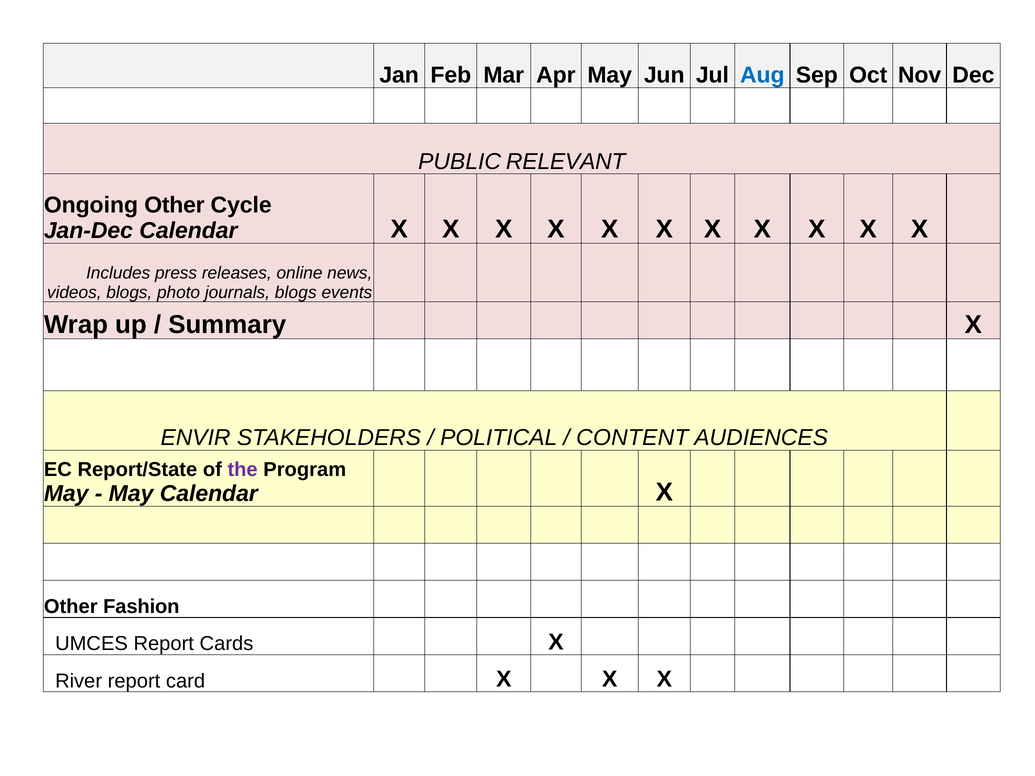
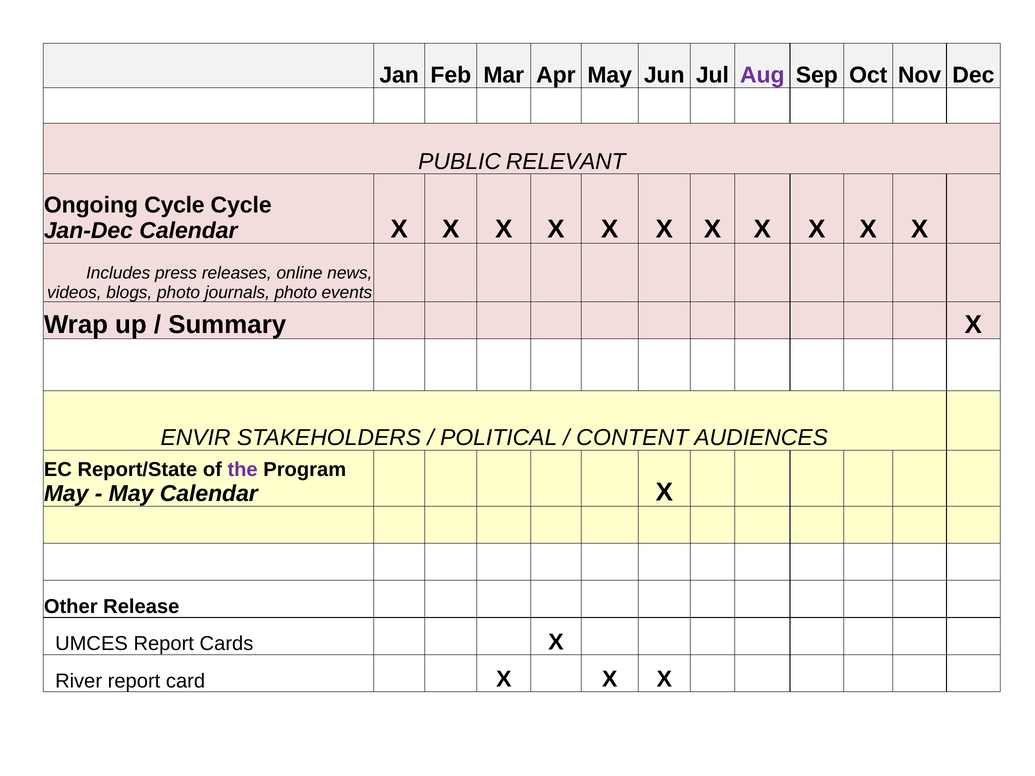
Aug colour: blue -> purple
Ongoing Other: Other -> Cycle
journals blogs: blogs -> photo
Fashion: Fashion -> Release
